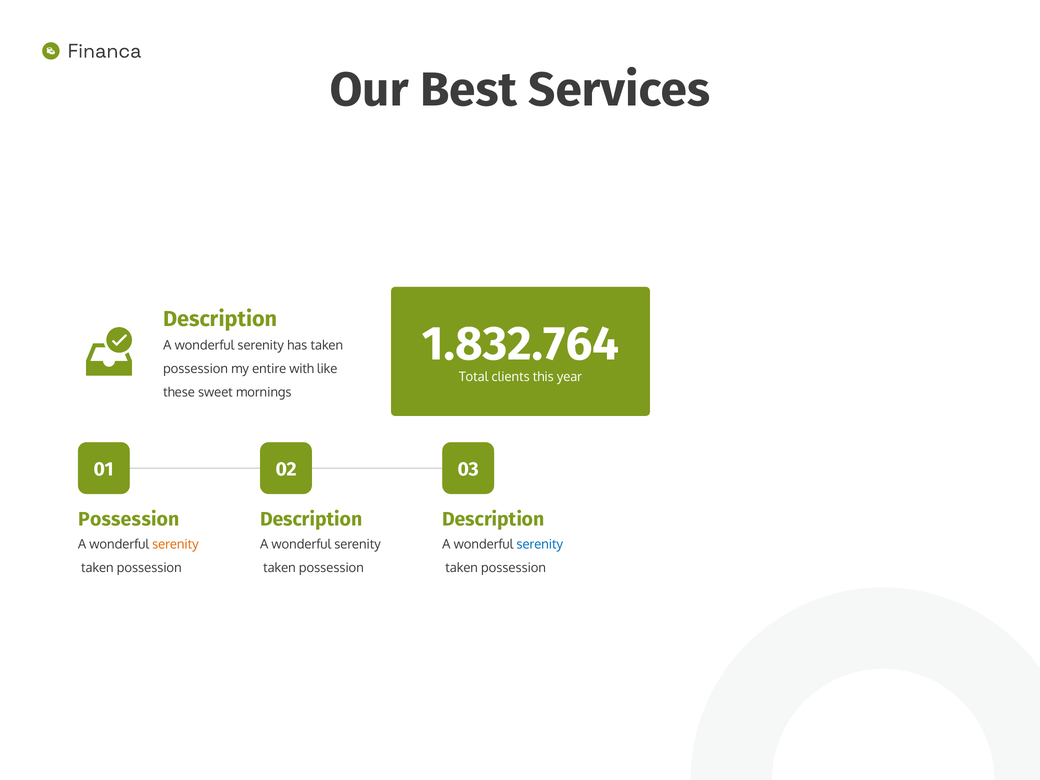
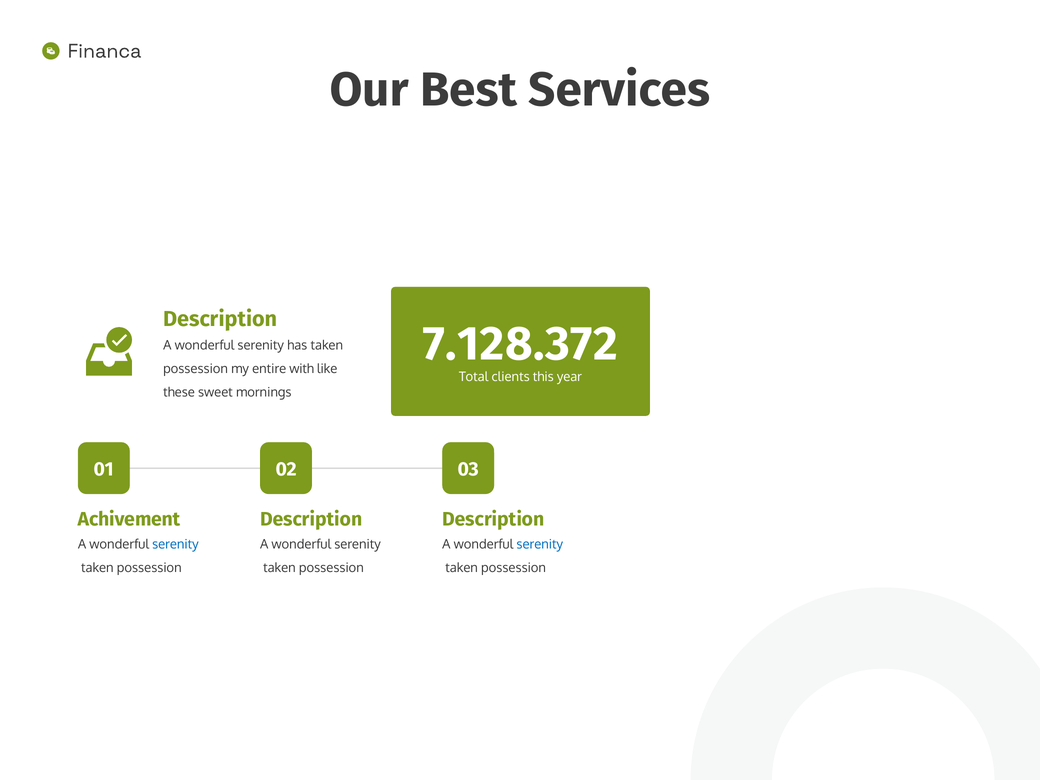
1.832.764: 1.832.764 -> 7.128.372
Possession at (129, 519): Possession -> Achivement
serenity at (175, 545) colour: orange -> blue
